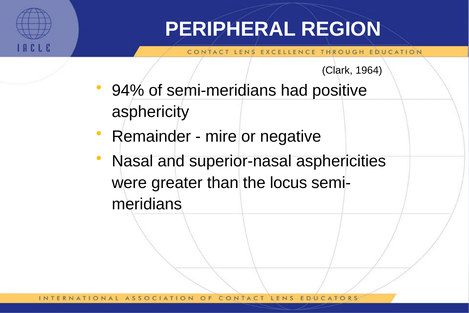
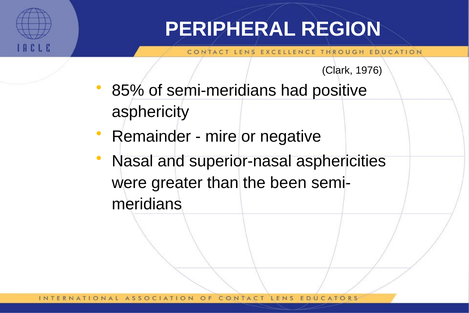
1964: 1964 -> 1976
94%: 94% -> 85%
locus: locus -> been
